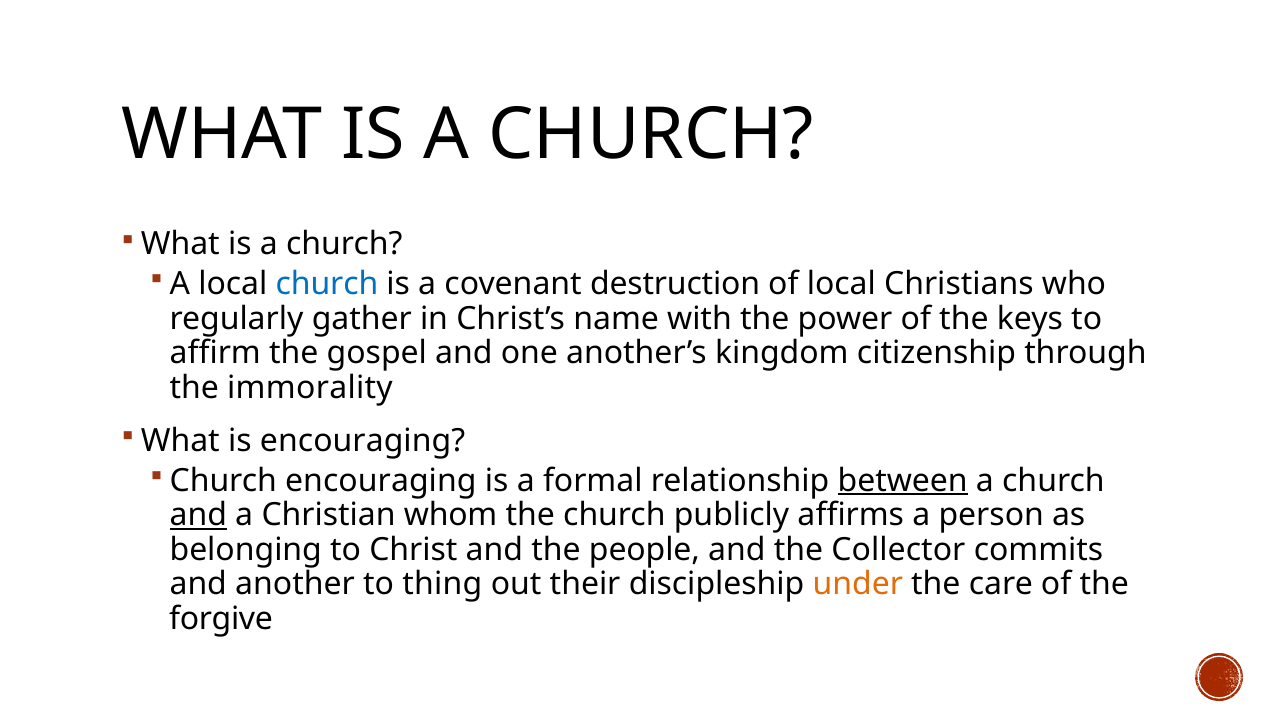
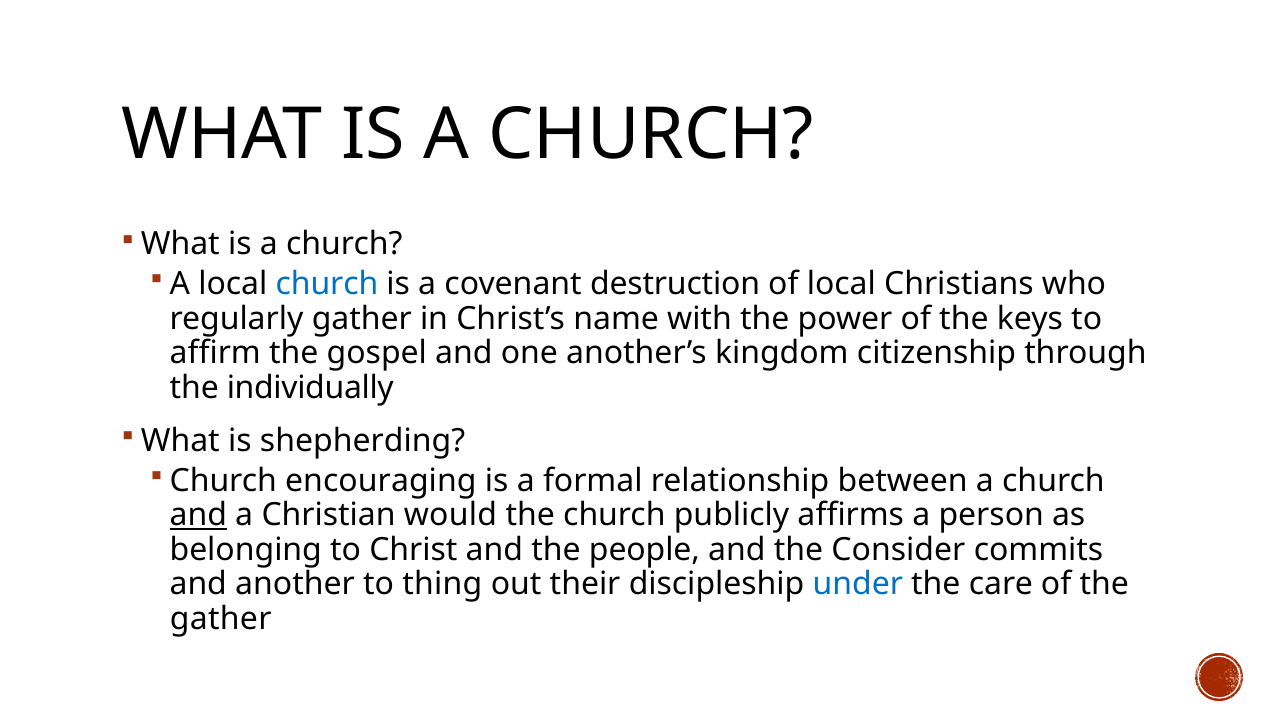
immorality: immorality -> individually
is encouraging: encouraging -> shepherding
between underline: present -> none
whom: whom -> would
Collector: Collector -> Consider
under colour: orange -> blue
forgive at (221, 618): forgive -> gather
